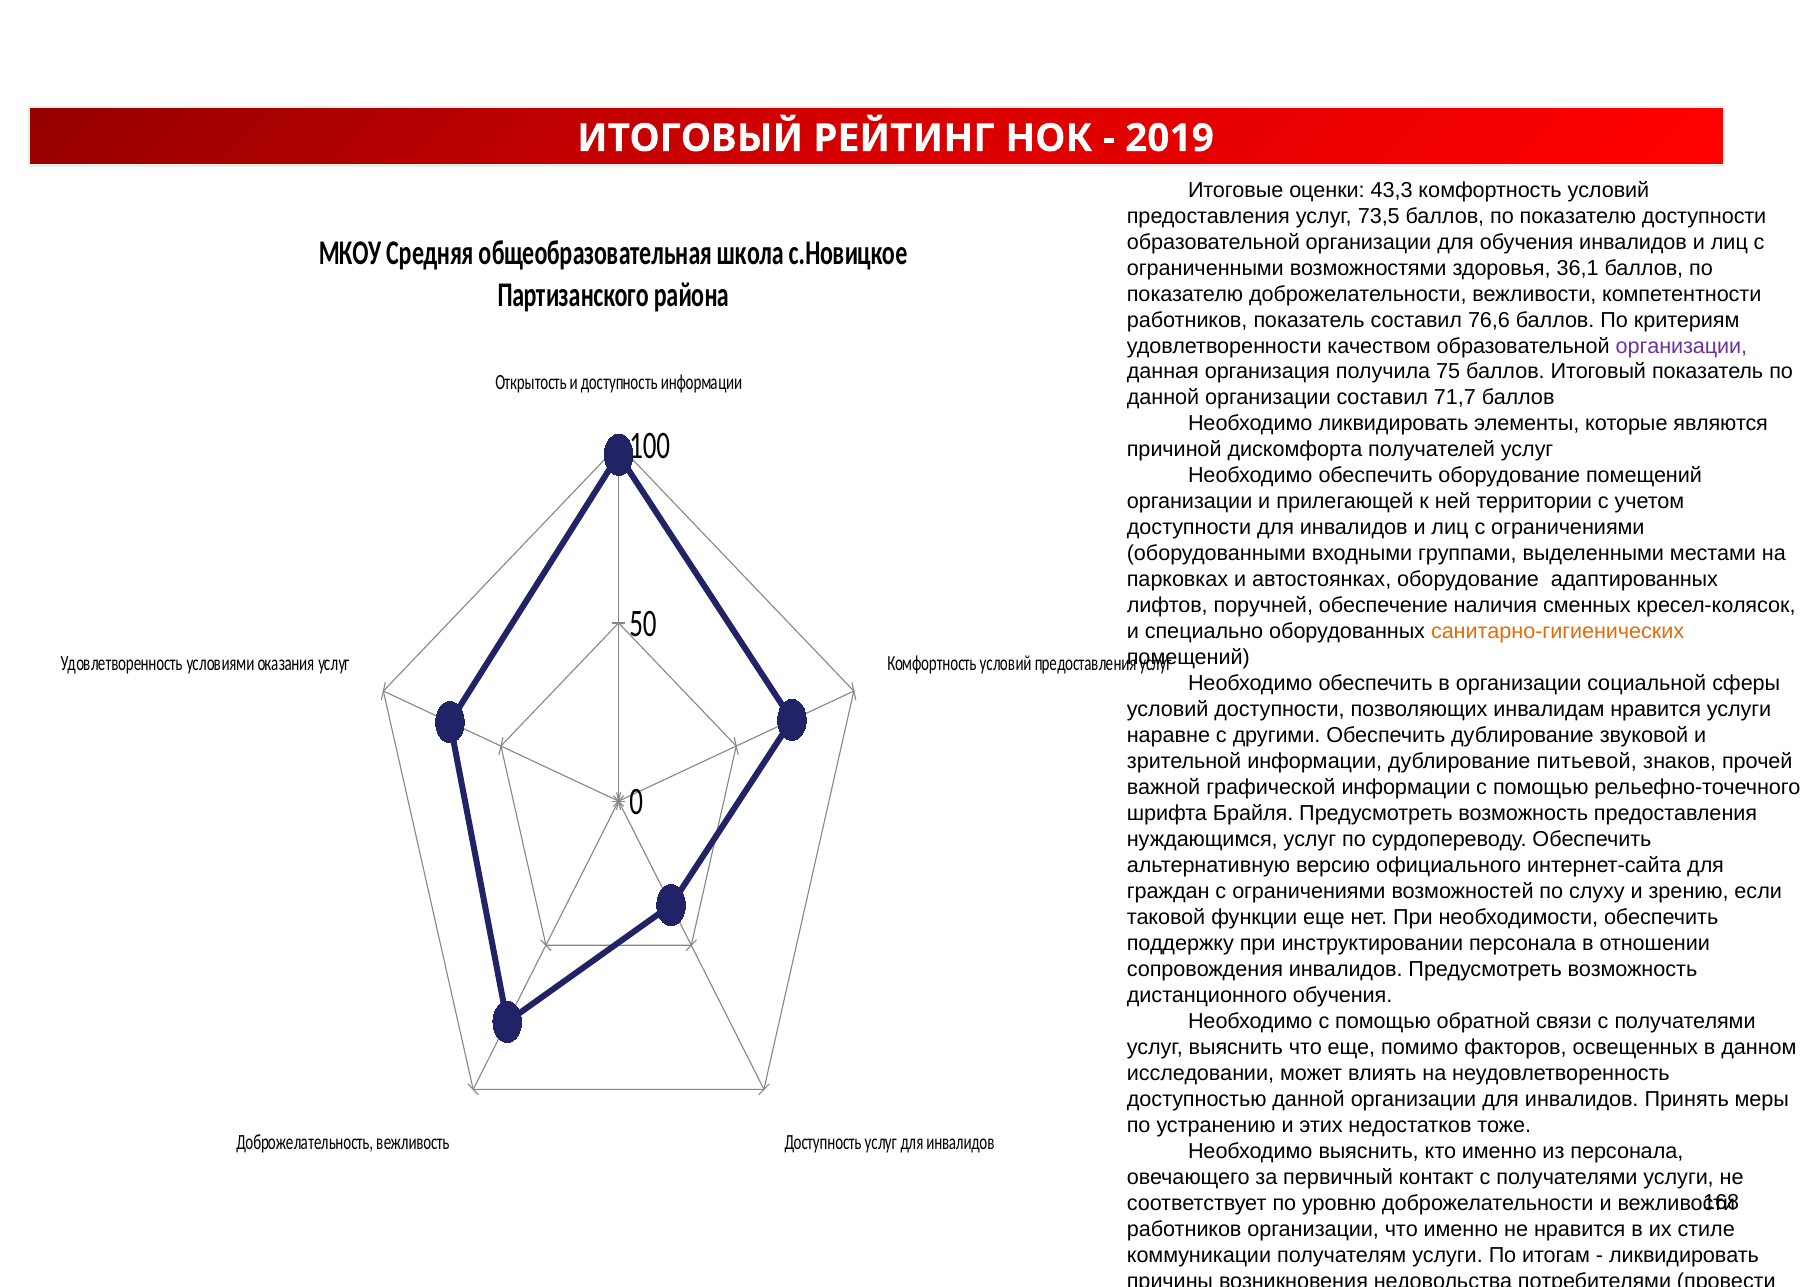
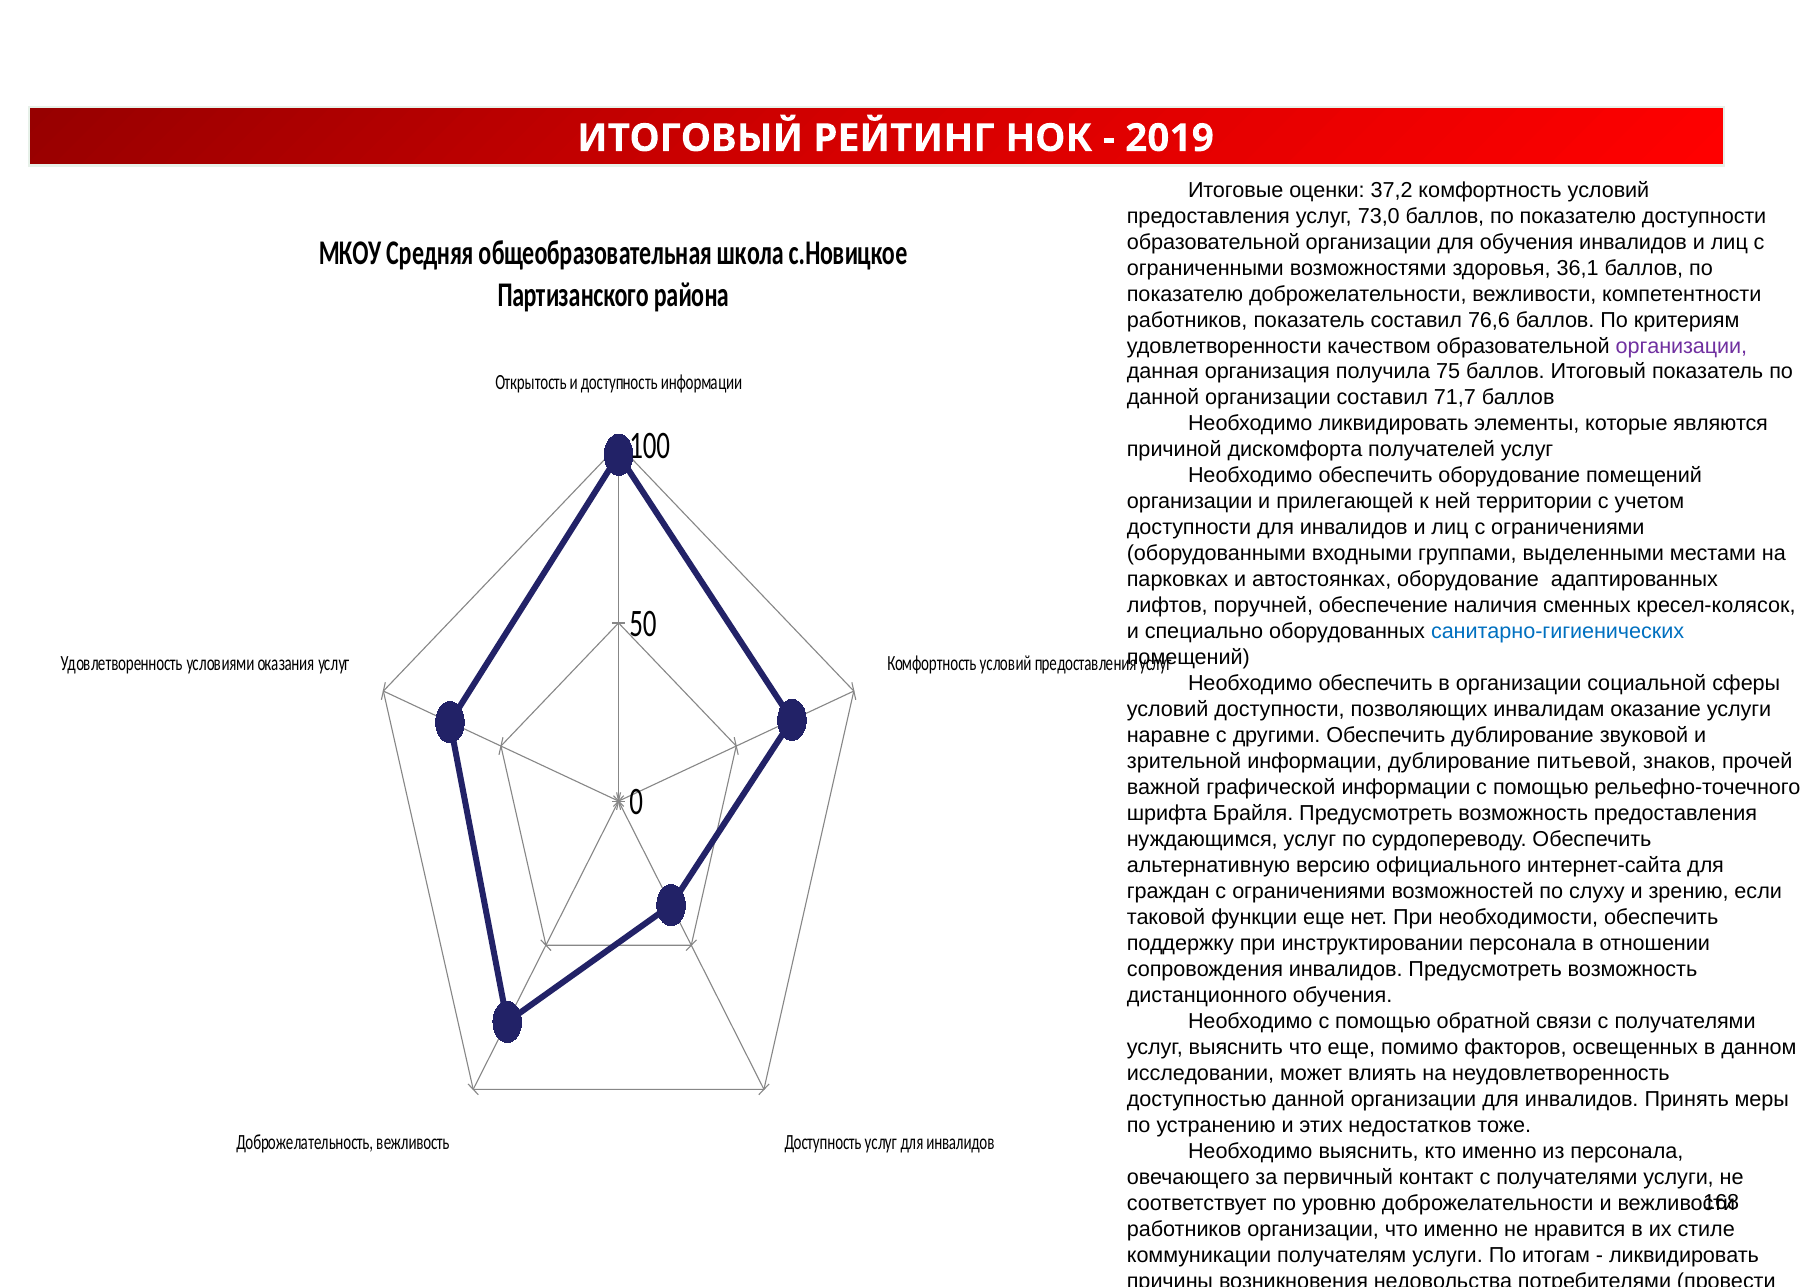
43,3: 43,3 -> 37,2
73,5: 73,5 -> 73,0
санитарно-гигиенических colour: orange -> blue
инвалидам нравится: нравится -> оказание
